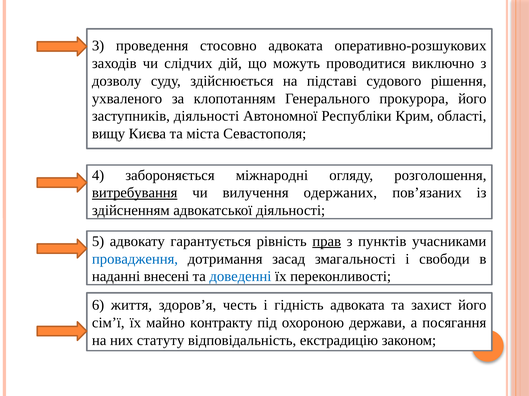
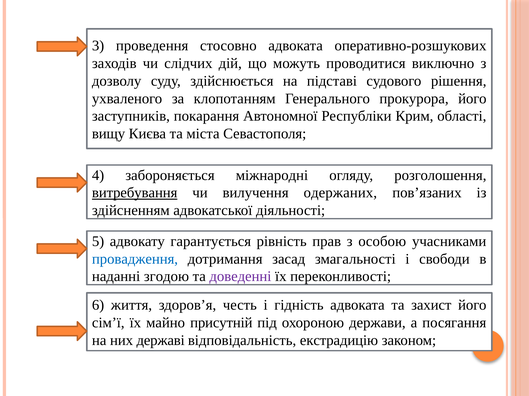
заступників діяльності: діяльності -> покарання
прав underline: present -> none
пунктів: пунктів -> особою
внесені: внесені -> згодою
доведенні colour: blue -> purple
контракту: контракту -> присутній
статуту: статуту -> державі
